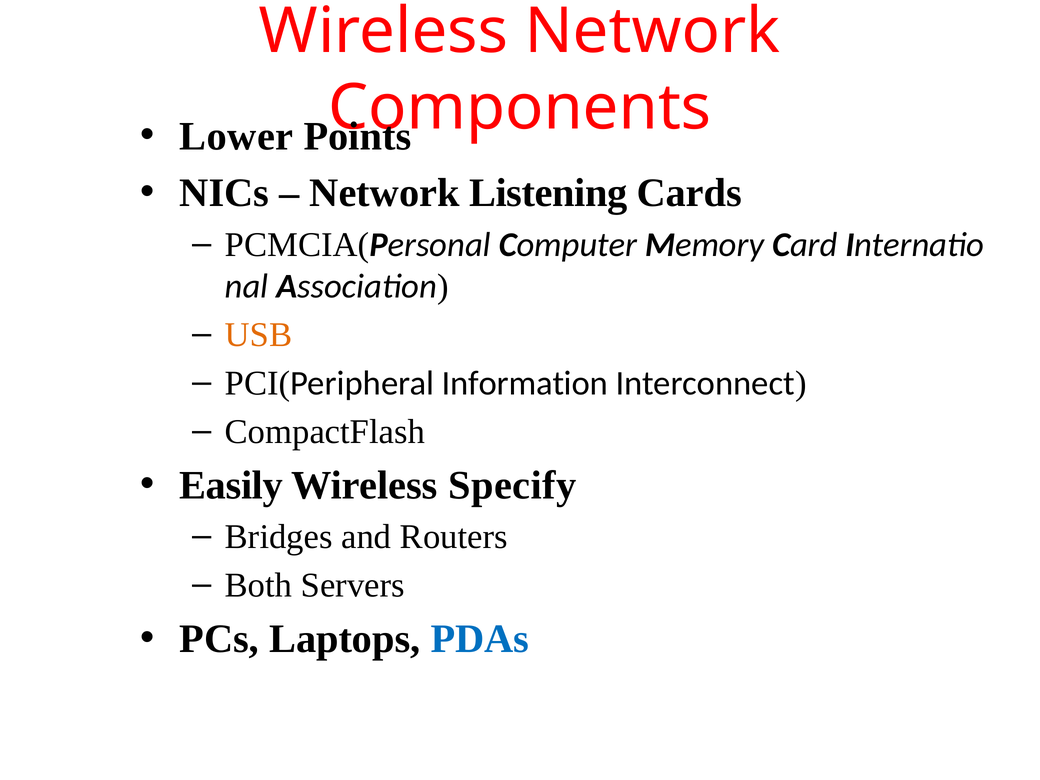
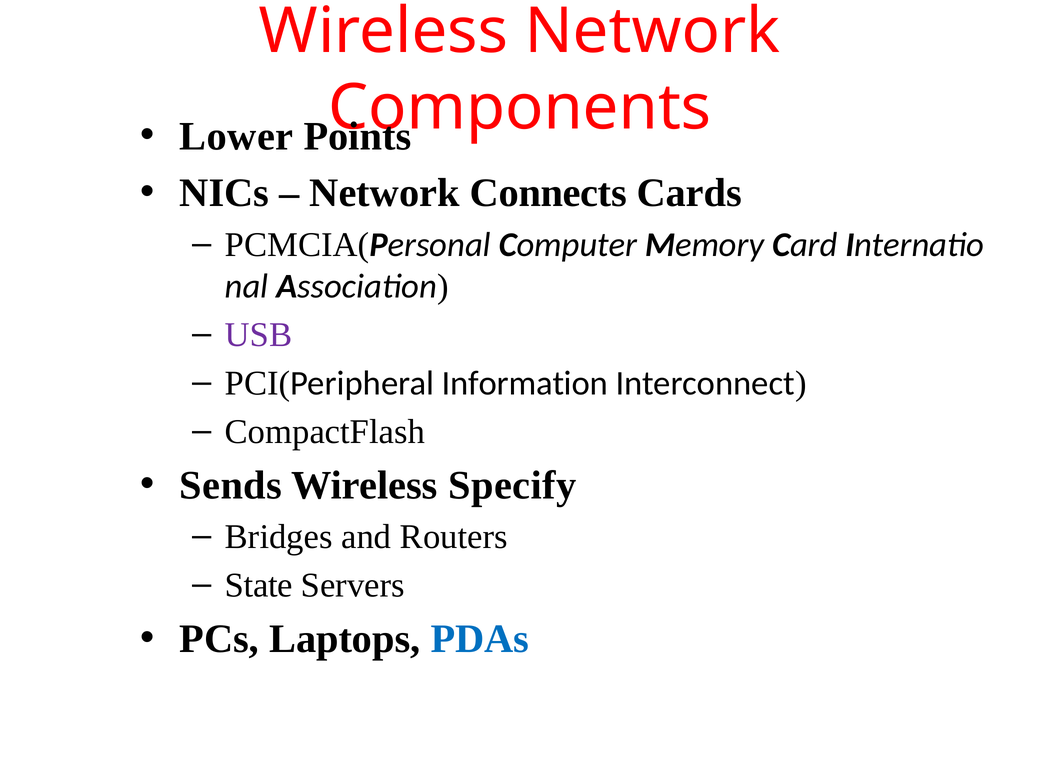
Listening: Listening -> Connects
USB colour: orange -> purple
Easily: Easily -> Sends
Both: Both -> State
